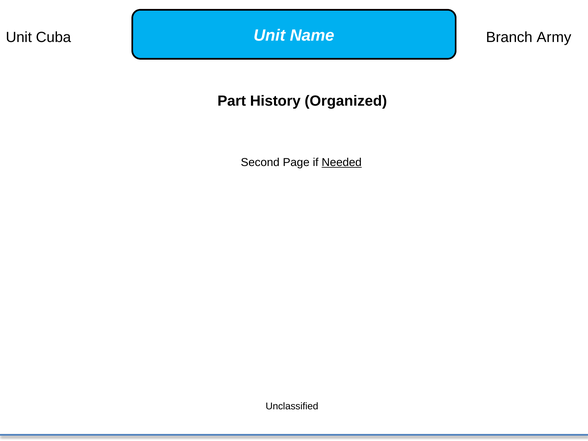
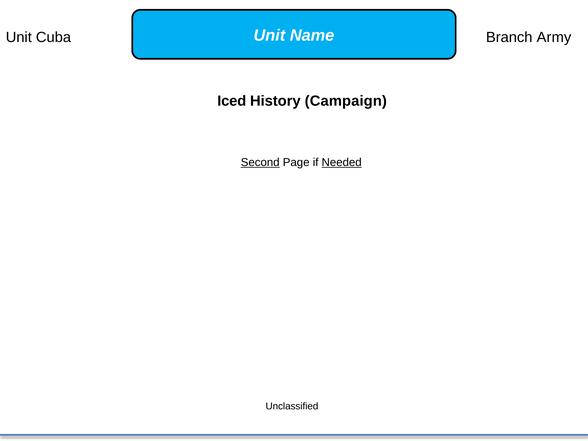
Part: Part -> Iced
Organized: Organized -> Campaign
Second underline: none -> present
